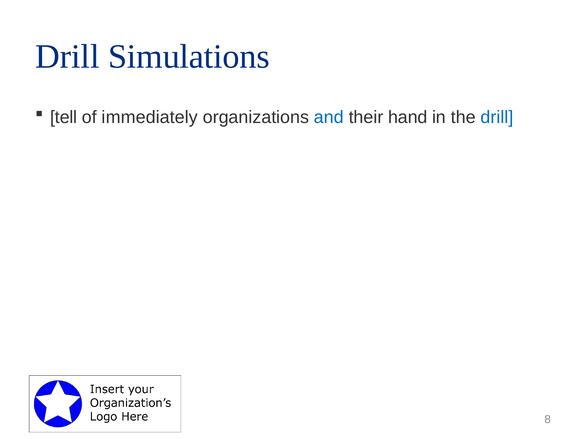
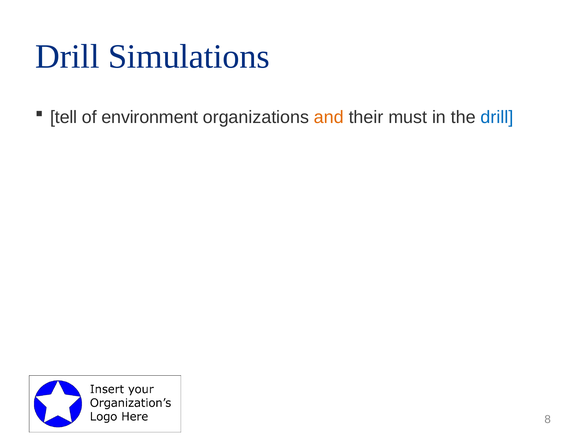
immediately: immediately -> environment
and colour: blue -> orange
hand: hand -> must
